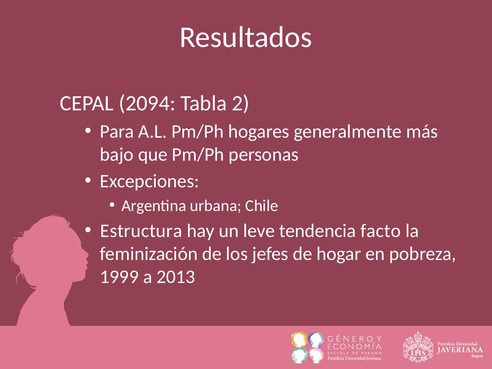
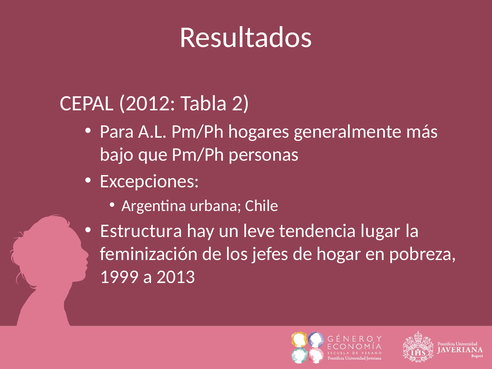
2094: 2094 -> 2012
facto: facto -> lugar
